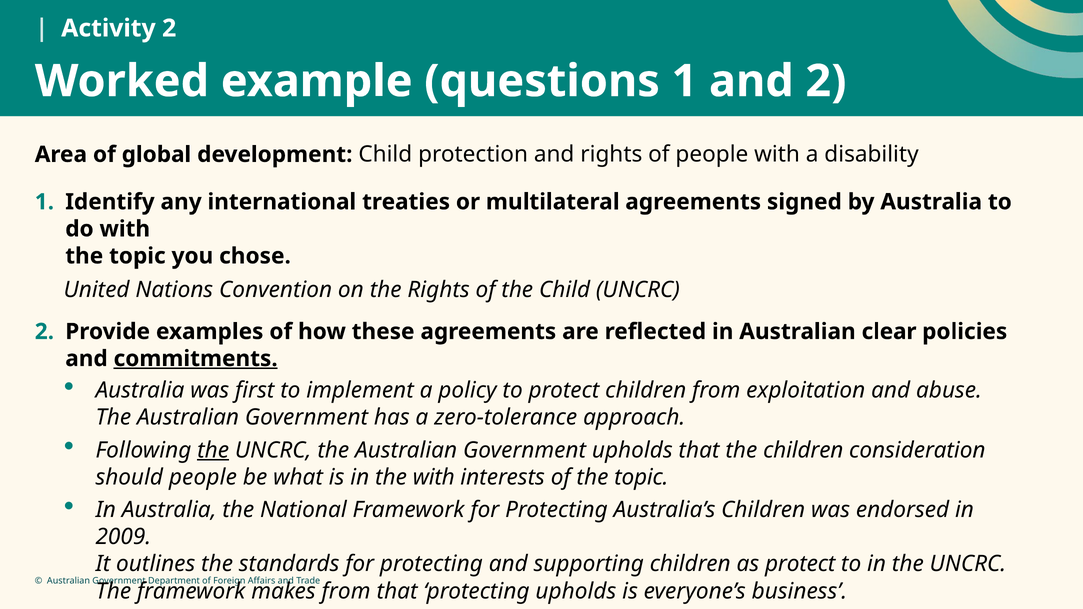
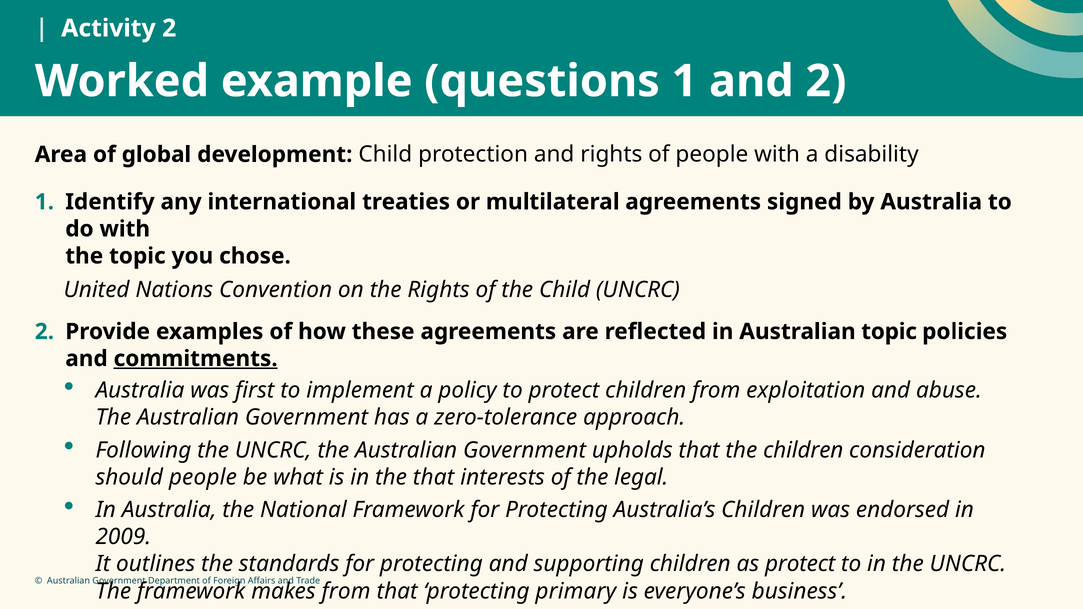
Australian clear: clear -> topic
the at (213, 450) underline: present -> none
the with: with -> that
of the topic: topic -> legal
protecting upholds: upholds -> primary
